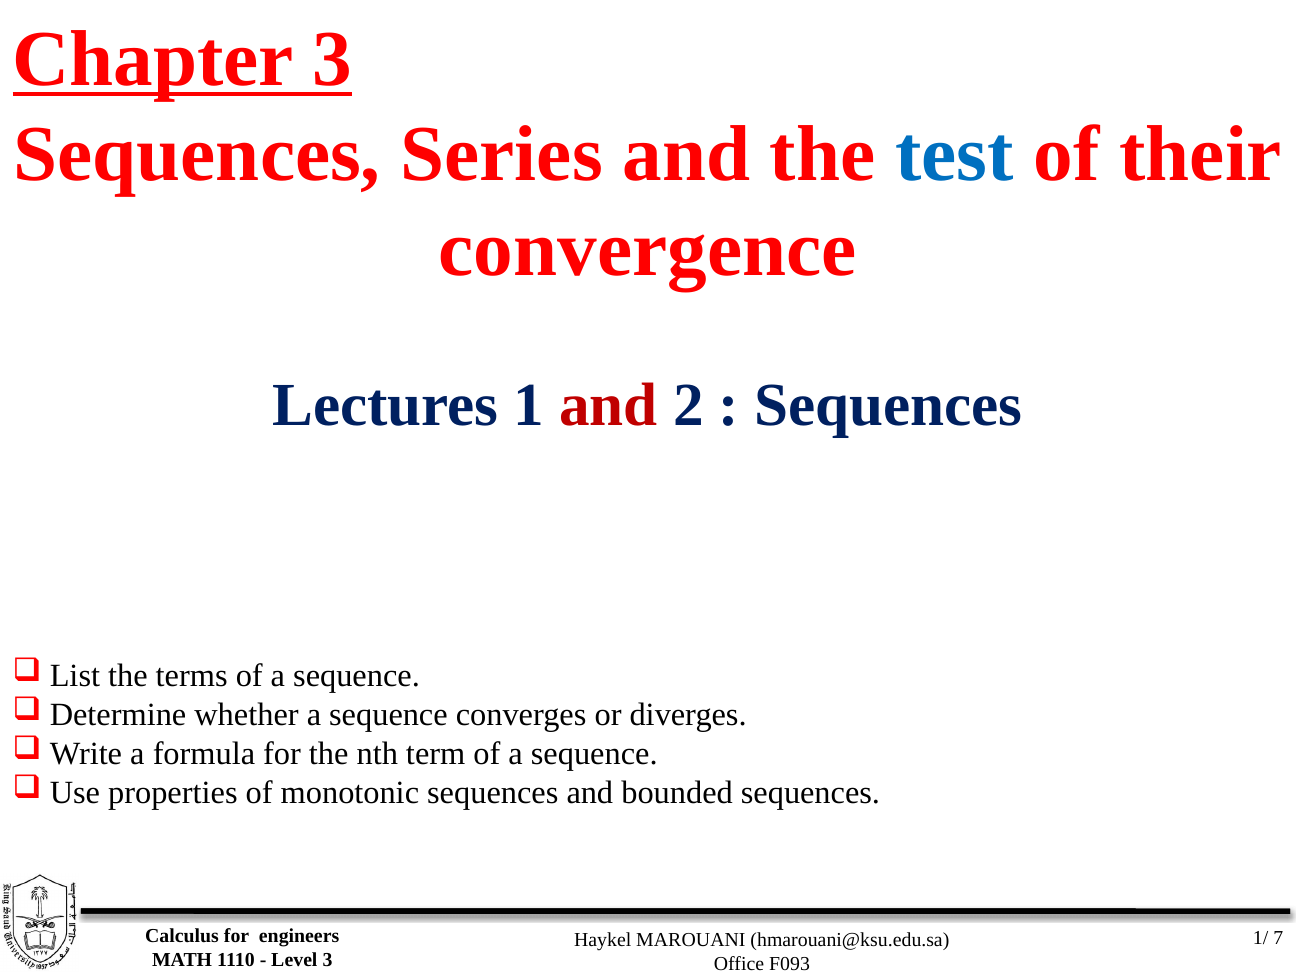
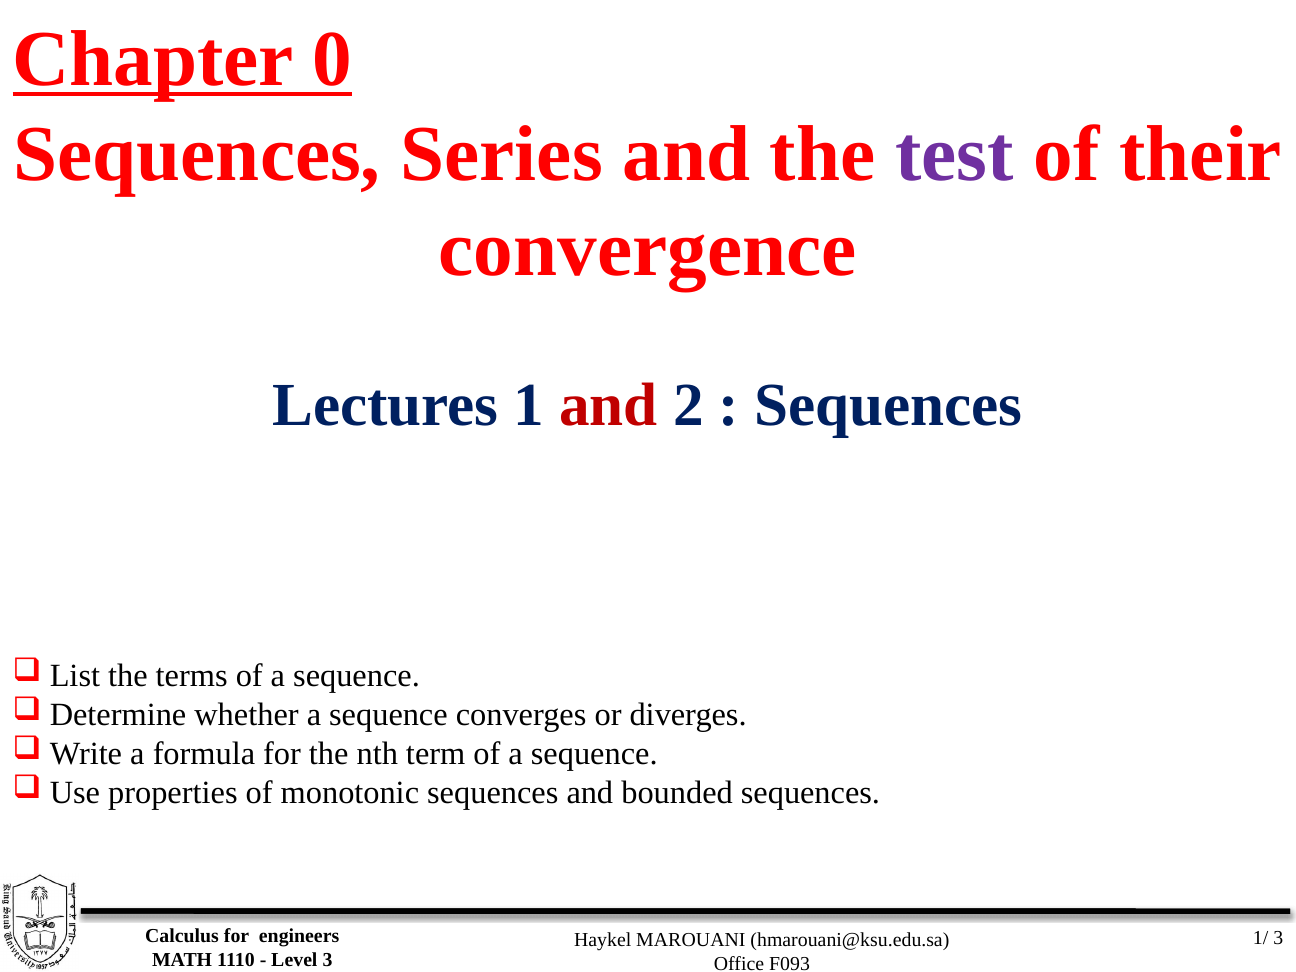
Chapter 3: 3 -> 0
test colour: blue -> purple
1/ 7: 7 -> 3
